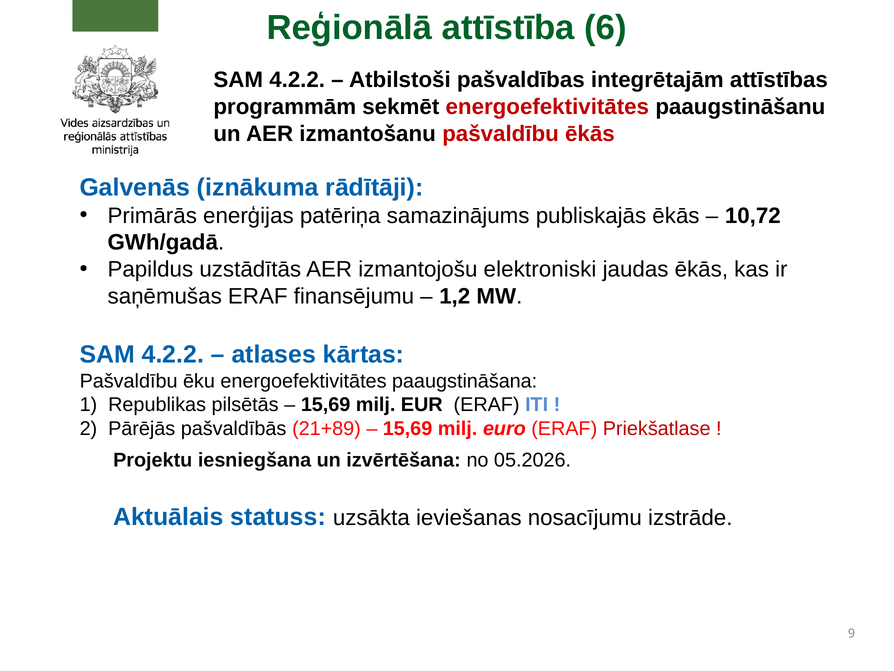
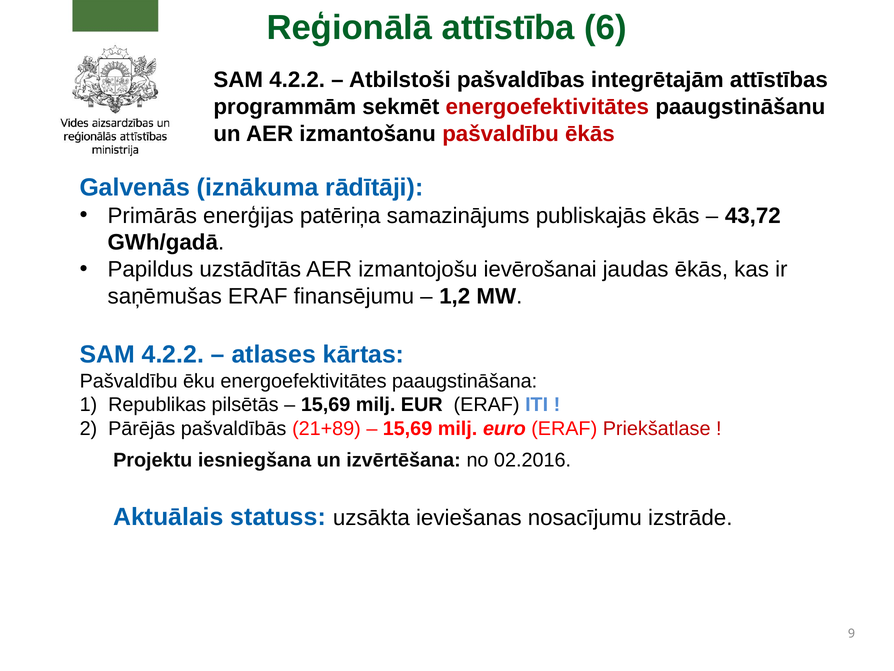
10,72: 10,72 -> 43,72
elektroniski: elektroniski -> ievērošanai
05.2026: 05.2026 -> 02.2016
